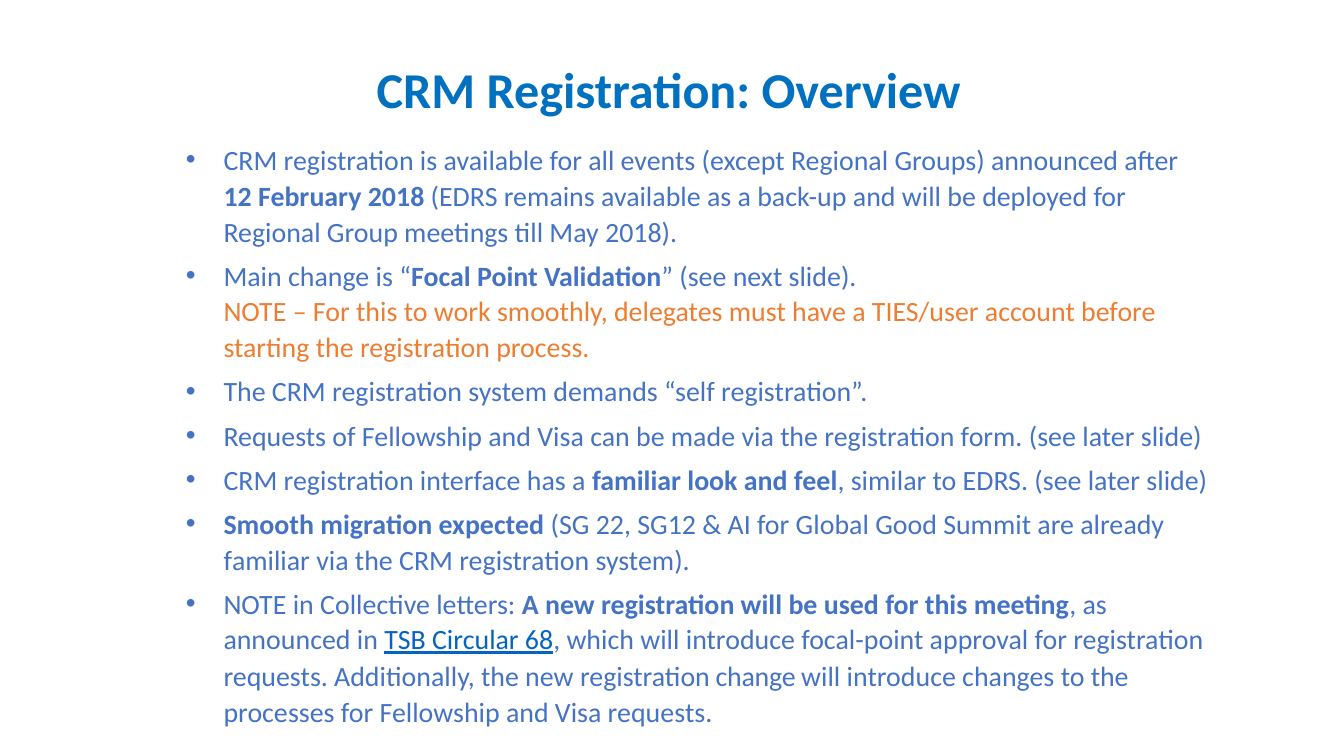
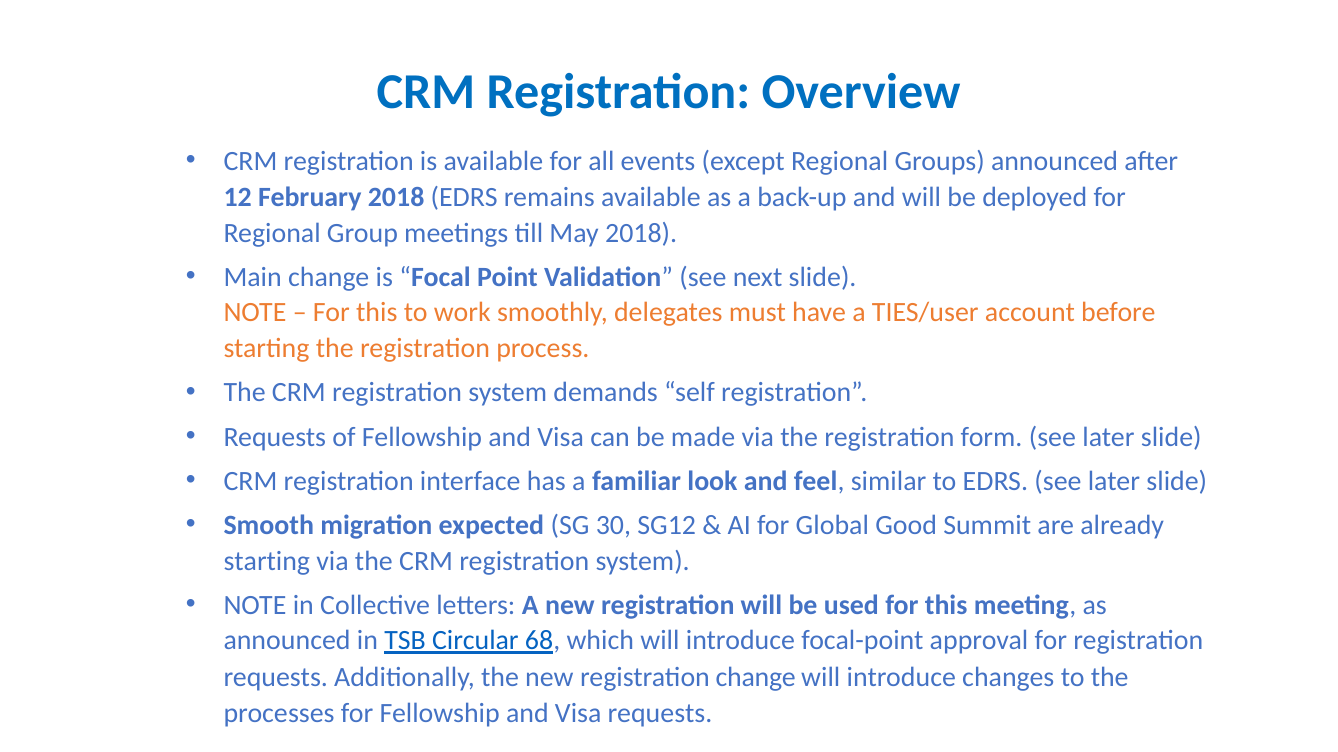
22: 22 -> 30
familiar at (267, 561): familiar -> starting
